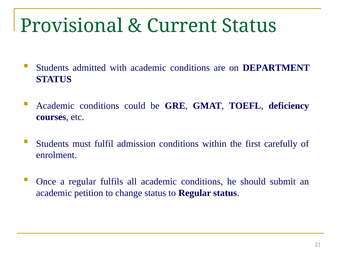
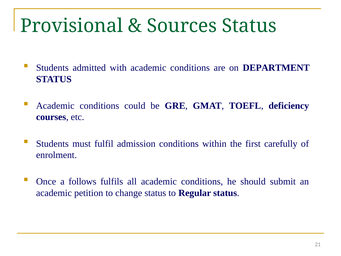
Current: Current -> Sources
a regular: regular -> follows
